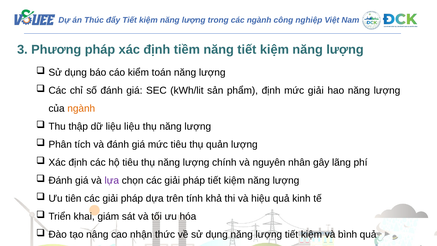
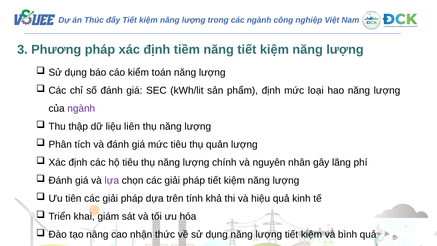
mức giải: giải -> loại
ngành at (81, 108) colour: orange -> purple
liệu liệu: liệu -> liên
